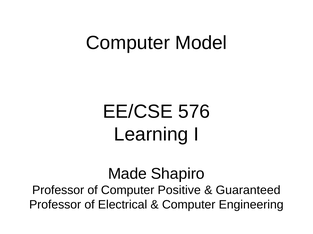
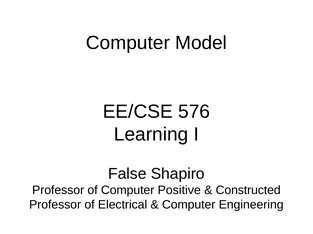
Made: Made -> False
Guaranteed: Guaranteed -> Constructed
